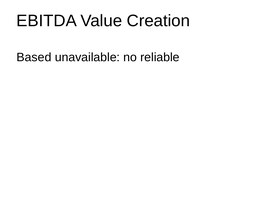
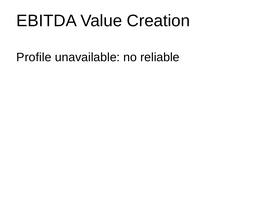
Based: Based -> Profile
